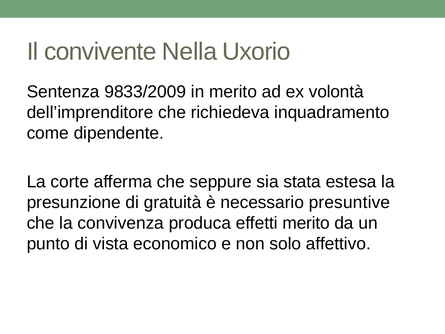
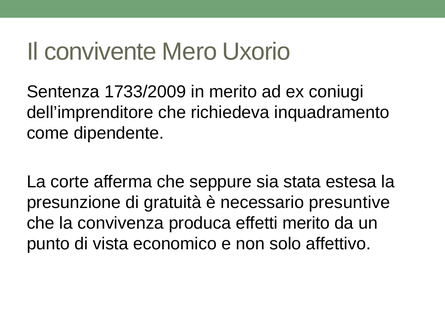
Nella: Nella -> Mero
9833/2009: 9833/2009 -> 1733/2009
volontà: volontà -> coniugi
